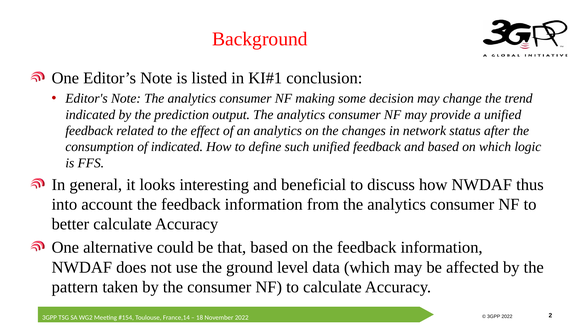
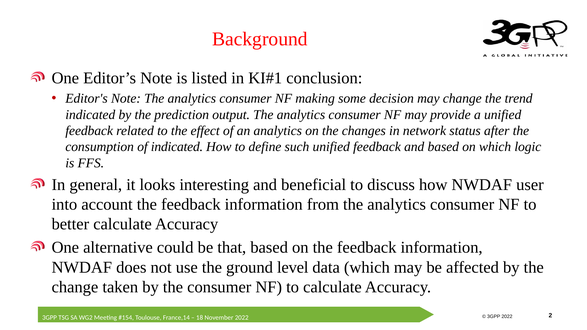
thus: thus -> user
pattern at (75, 287): pattern -> change
